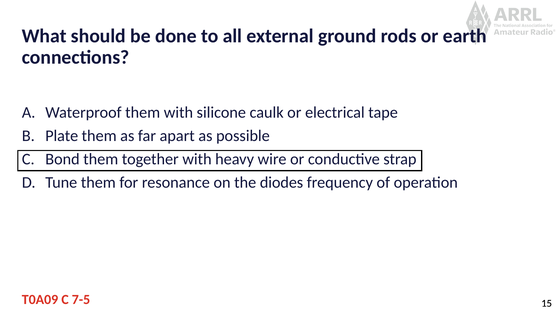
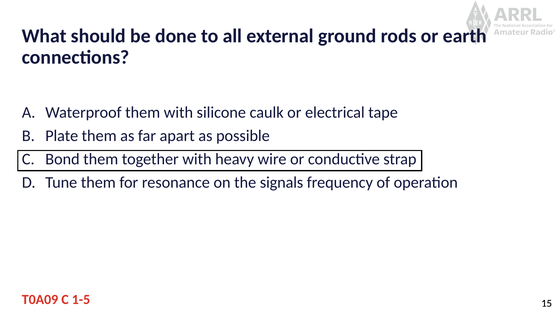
diodes: diodes -> signals
7-5: 7-5 -> 1-5
